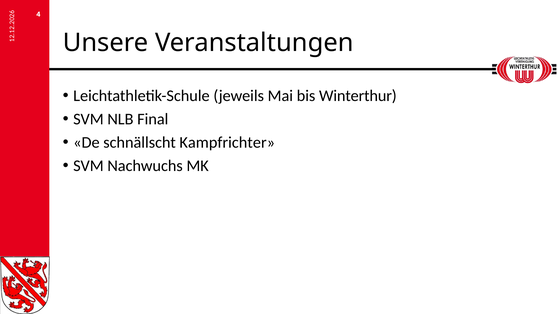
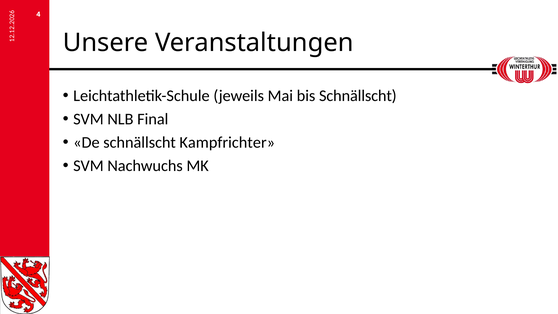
bis Winterthur: Winterthur -> Schnällscht
